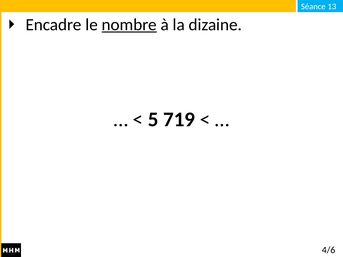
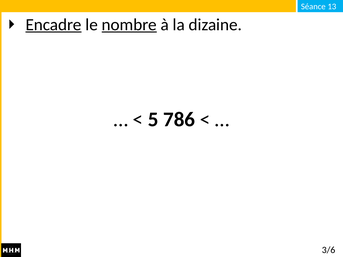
Encadre underline: none -> present
719: 719 -> 786
4/6: 4/6 -> 3/6
